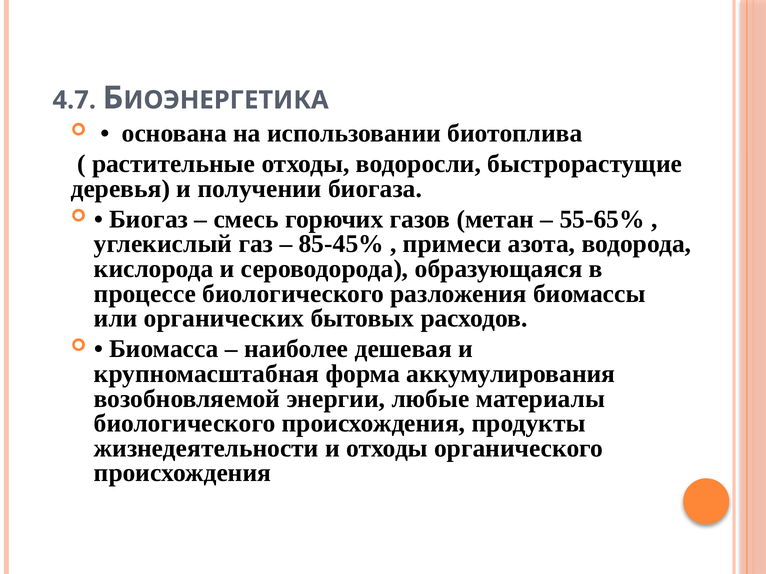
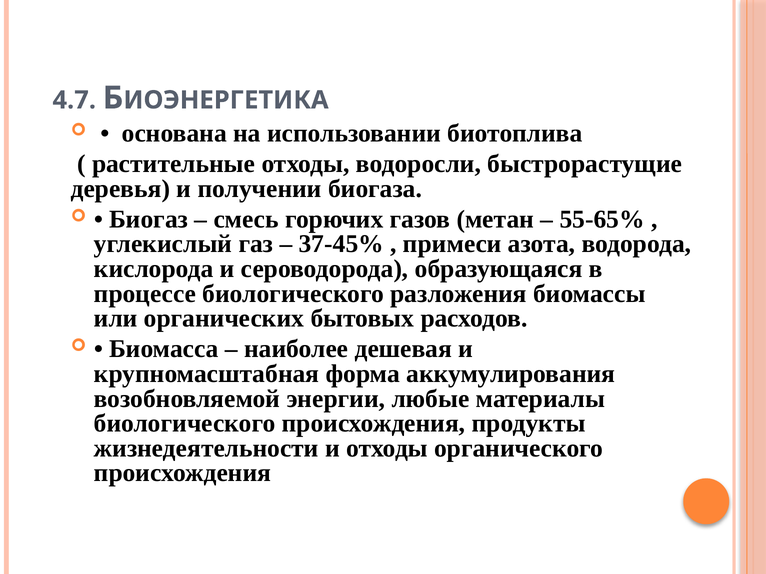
85-45%: 85-45% -> 37-45%
